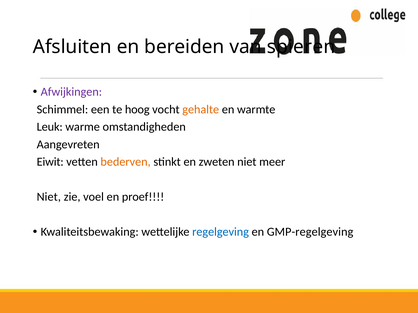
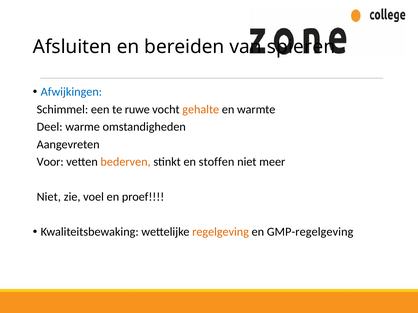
Afwijkingen colour: purple -> blue
hoog: hoog -> ruwe
Leuk: Leuk -> Deel
Eiwit: Eiwit -> Voor
zweten: zweten -> stoffen
regelgeving colour: blue -> orange
